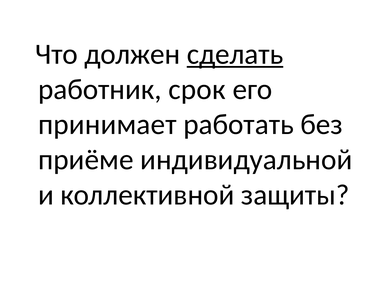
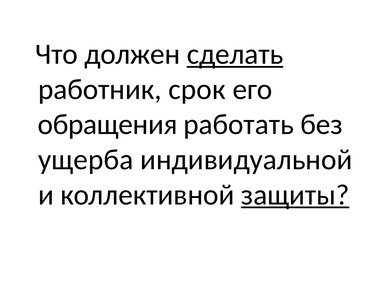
принимает: принимает -> обращения
приёме: приёме -> ущерба
защиты underline: none -> present
